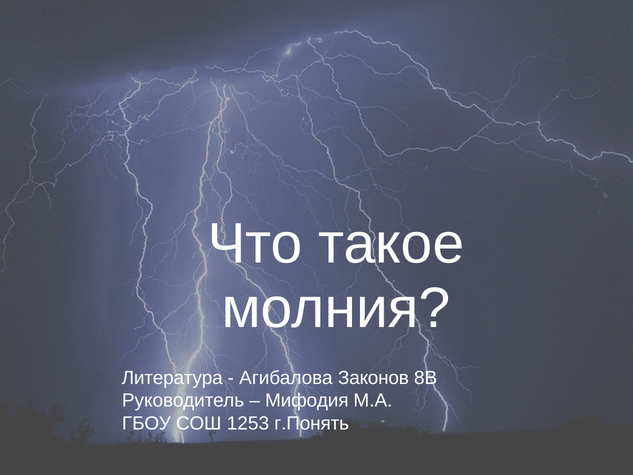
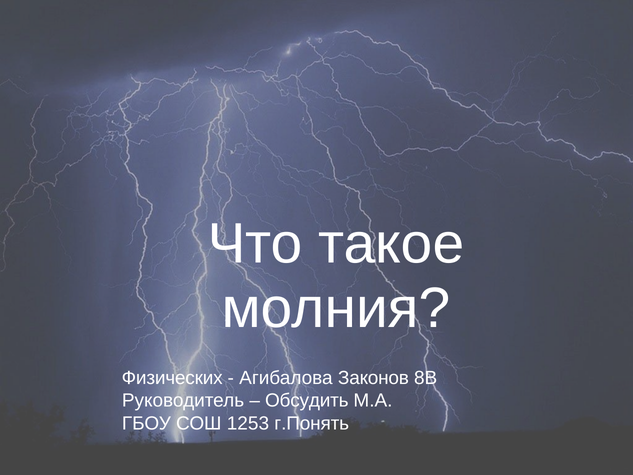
Литература: Литература -> Физических
Мифодия: Мифодия -> Обсудить
